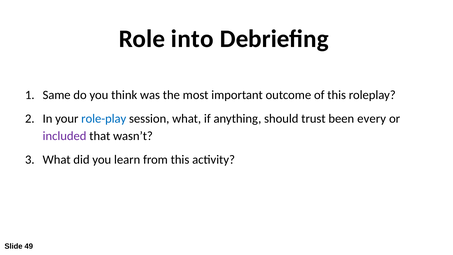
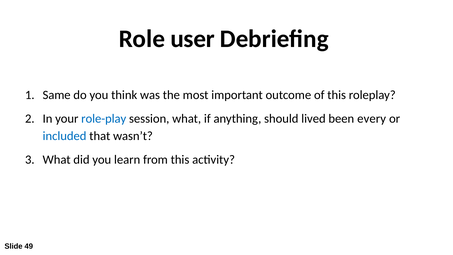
into: into -> user
trust: trust -> lived
included colour: purple -> blue
